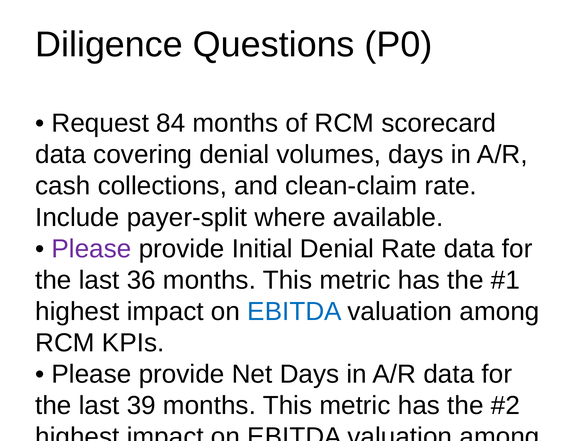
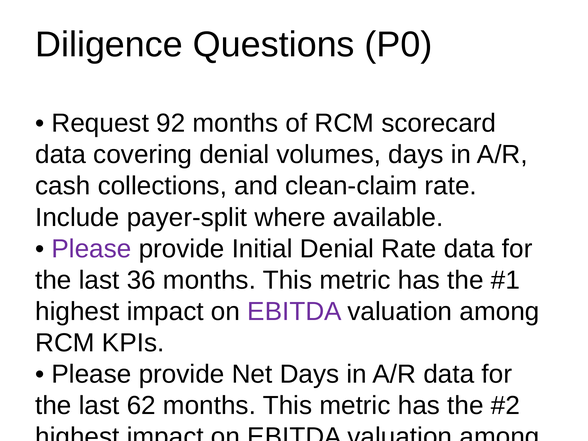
84: 84 -> 92
EBITDA at (294, 312) colour: blue -> purple
39: 39 -> 62
